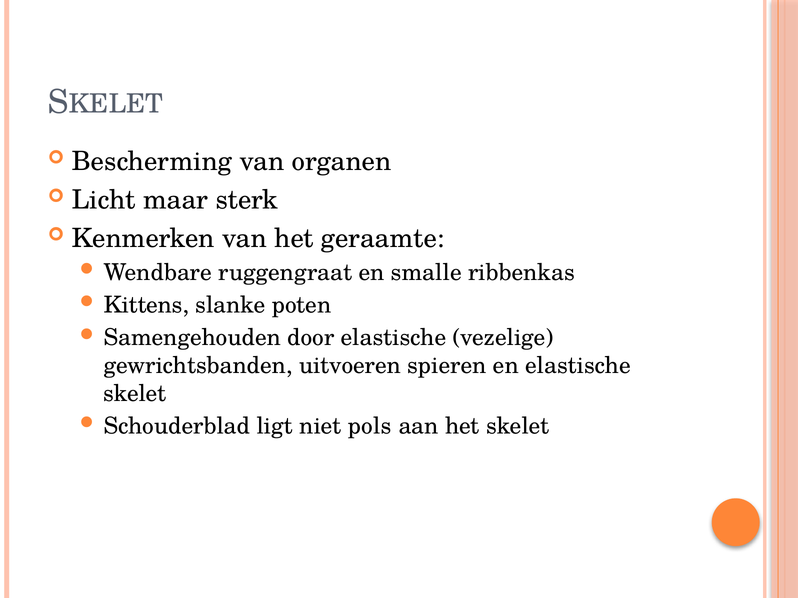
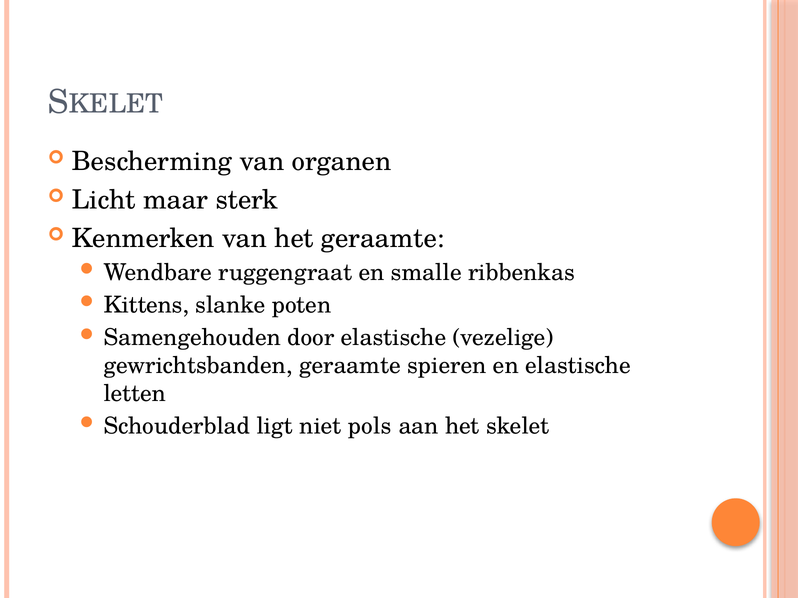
gewrichtsbanden uitvoeren: uitvoeren -> geraamte
skelet at (135, 394): skelet -> letten
